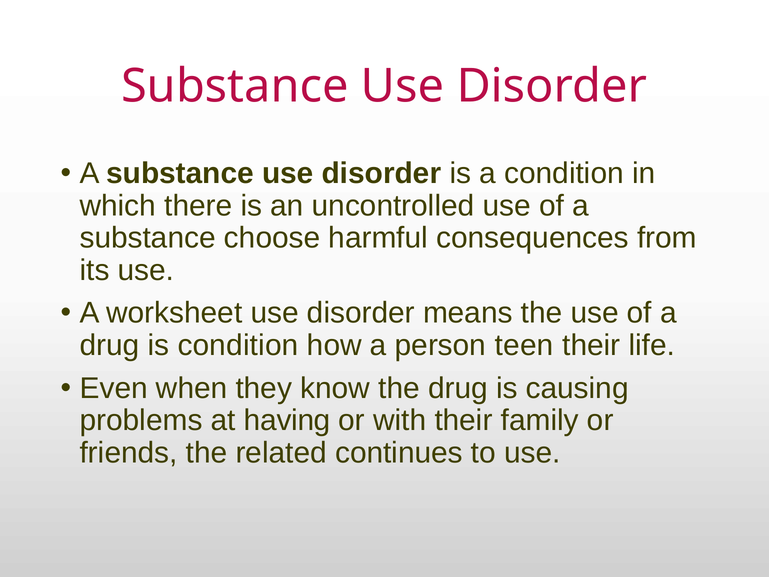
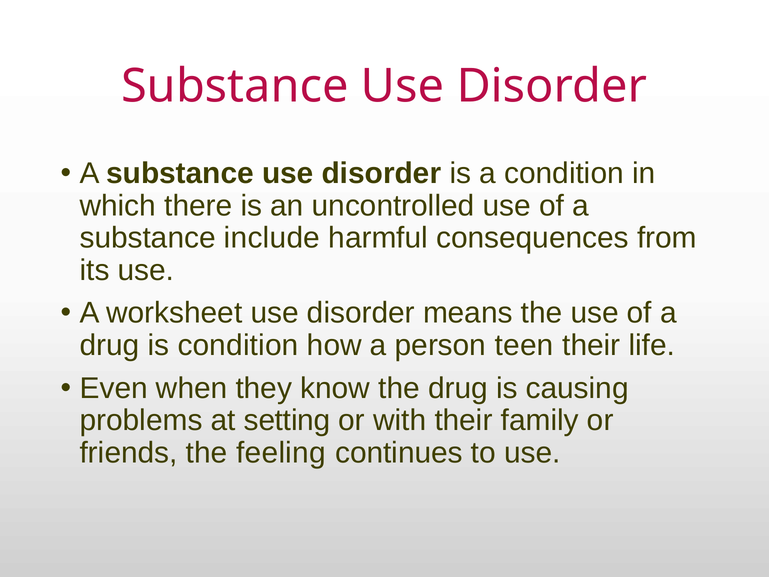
choose: choose -> include
having: having -> setting
related: related -> feeling
